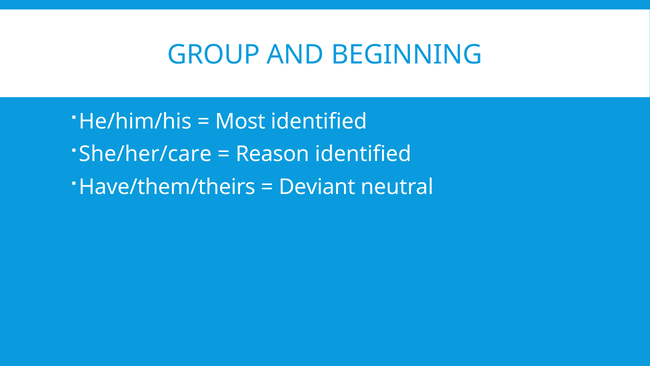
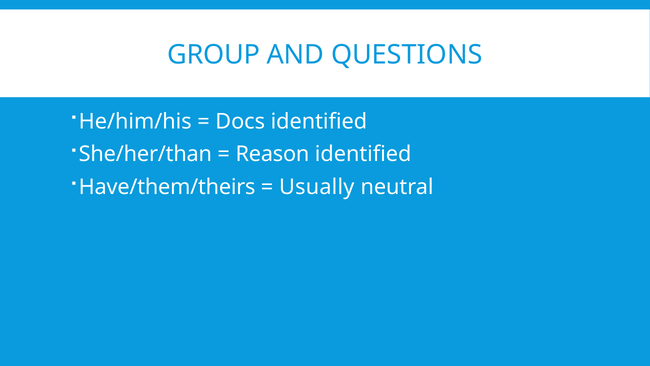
BEGINNING: BEGINNING -> QUESTIONS
Most: Most -> Docs
She/her/care: She/her/care -> She/her/than
Deviant: Deviant -> Usually
